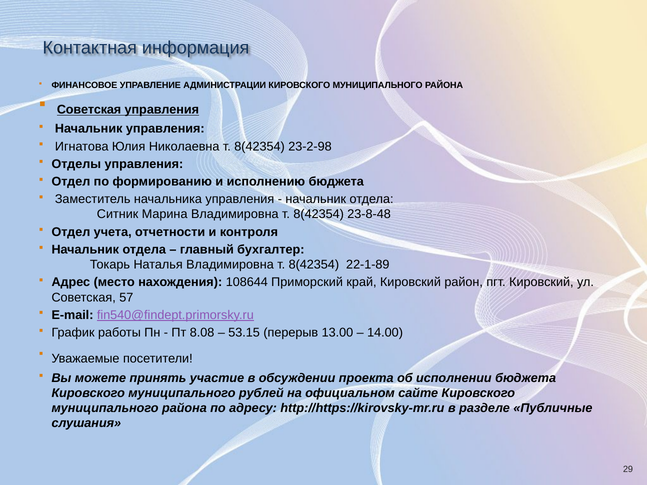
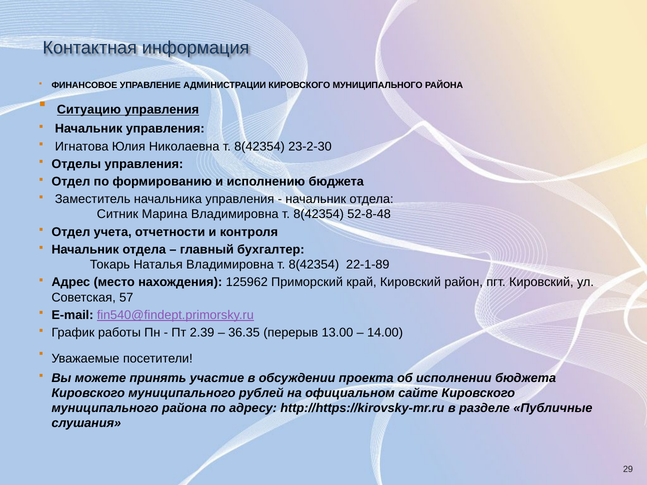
Советская at (89, 110): Советская -> Ситуацию
23-2-98: 23-2-98 -> 23-2-30
23-8-48: 23-8-48 -> 52-8-48
108644: 108644 -> 125962
8.08: 8.08 -> 2.39
53.15: 53.15 -> 36.35
